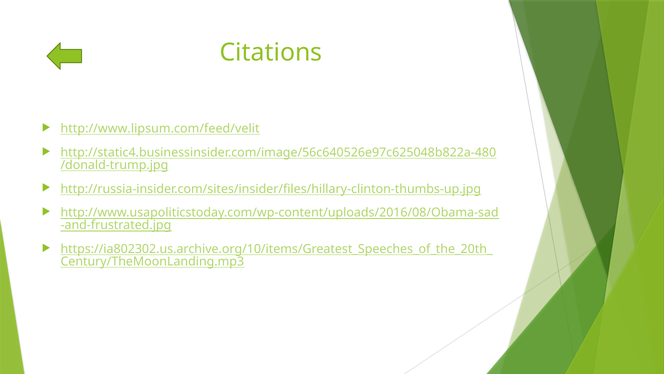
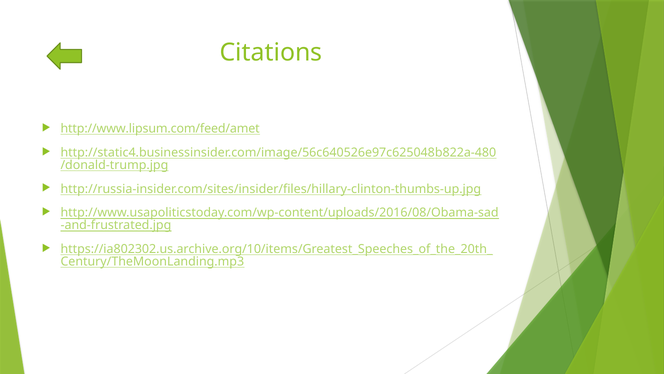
http://www.lipsum.com/feed/velit: http://www.lipsum.com/feed/velit -> http://www.lipsum.com/feed/amet
